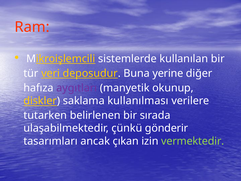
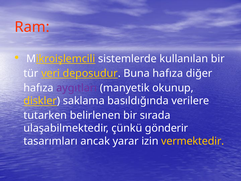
Buna yerine: yerine -> hafıza
kullanılması: kullanılması -> basıldığında
çıkan: çıkan -> yarar
vermektedir colour: light green -> yellow
